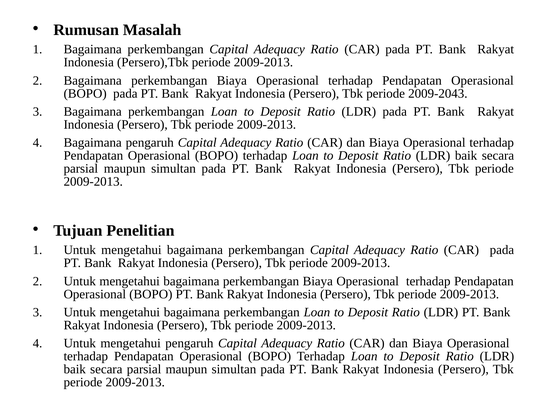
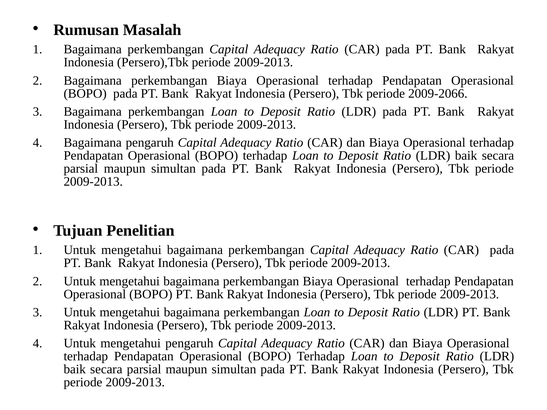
2009-2043: 2009-2043 -> 2009-2066
